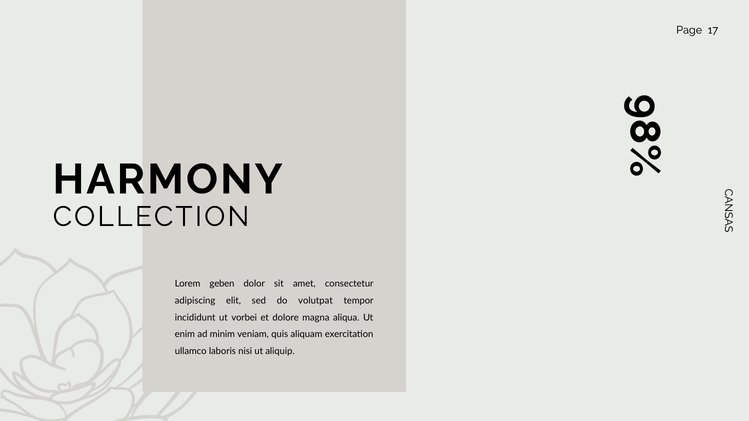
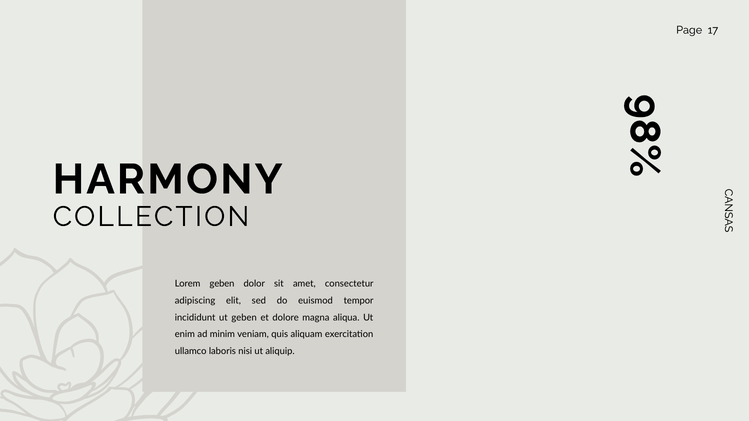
volutpat: volutpat -> euismod
ut vorbei: vorbei -> geben
